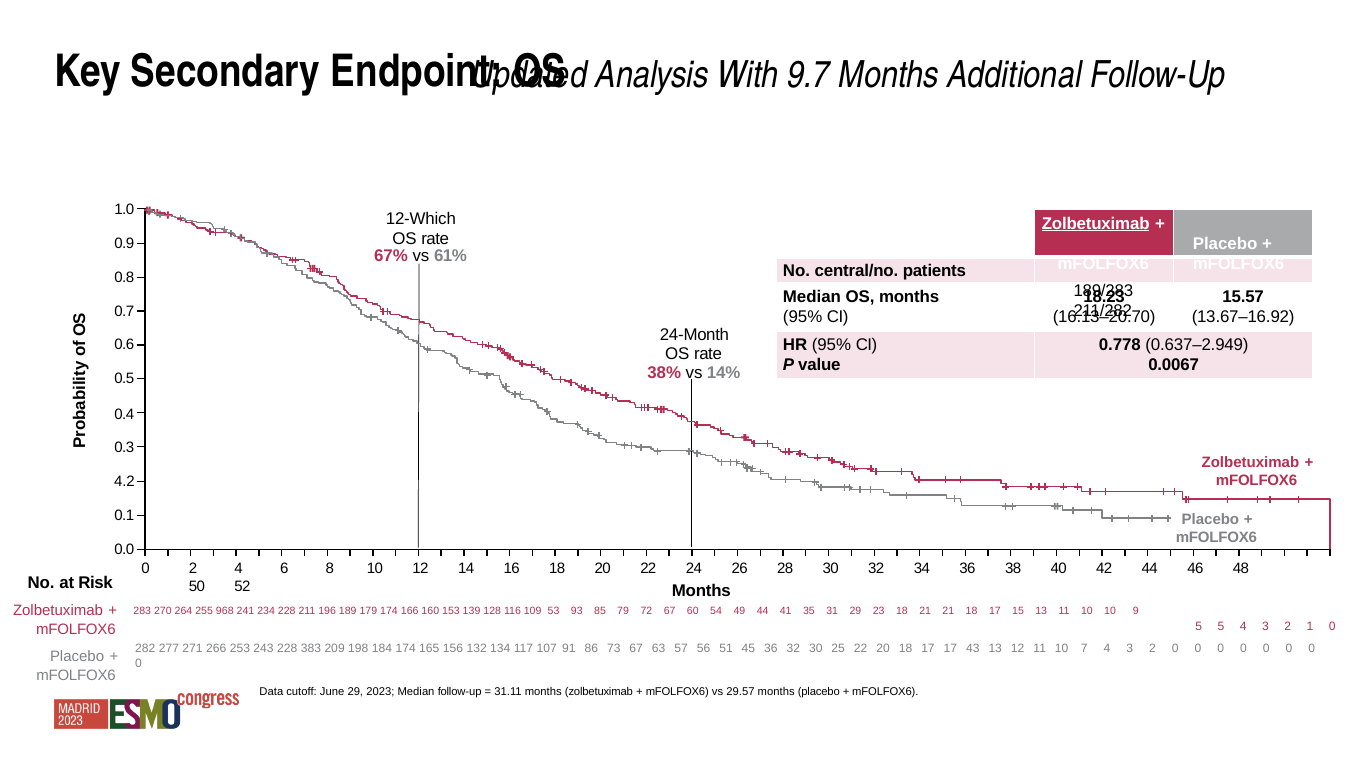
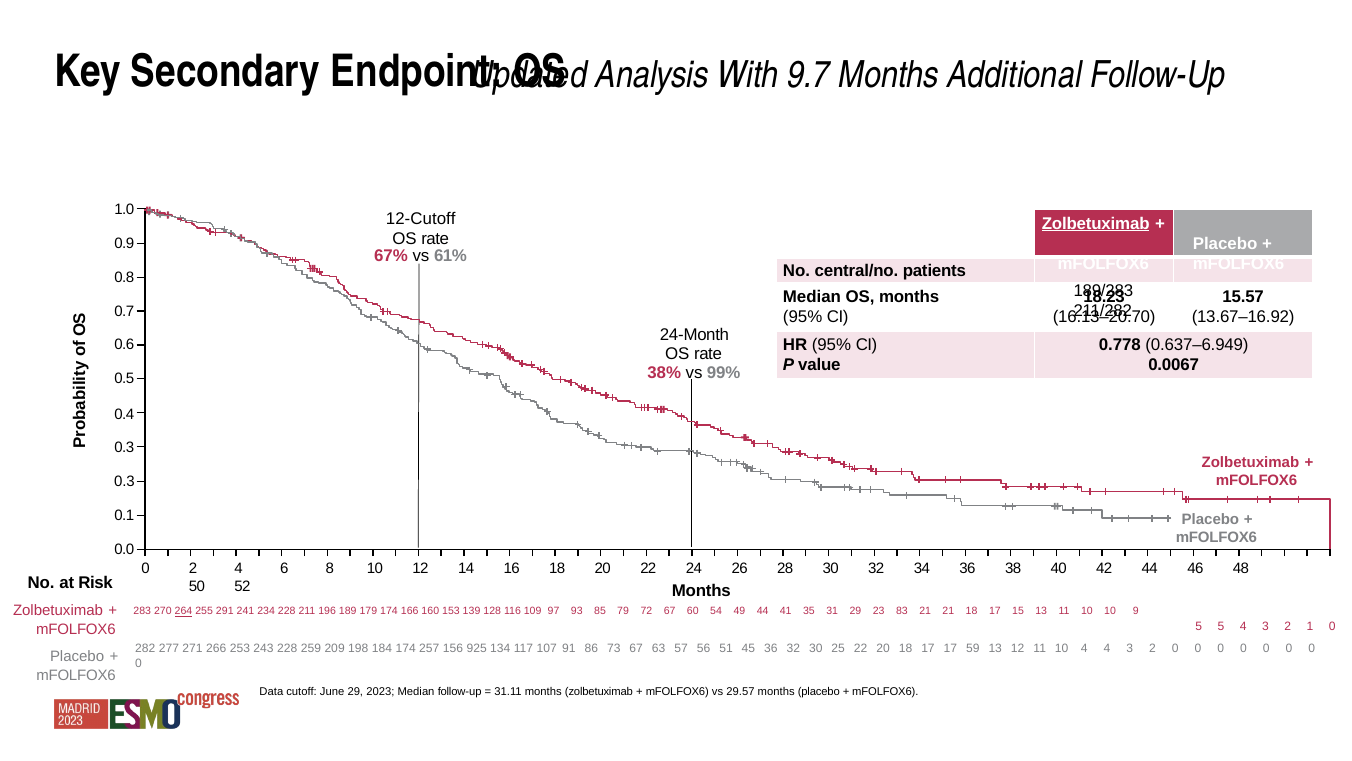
12-Which: 12-Which -> 12-Cutoff
0.637–2.949: 0.637–2.949 -> 0.637–6.949
14%: 14% -> 99%
4.2 at (124, 481): 4.2 -> 0.3
264 underline: none -> present
968: 968 -> 291
53: 53 -> 97
23 18: 18 -> 83
383: 383 -> 259
165: 165 -> 257
132: 132 -> 925
43: 43 -> 59
10 7: 7 -> 4
